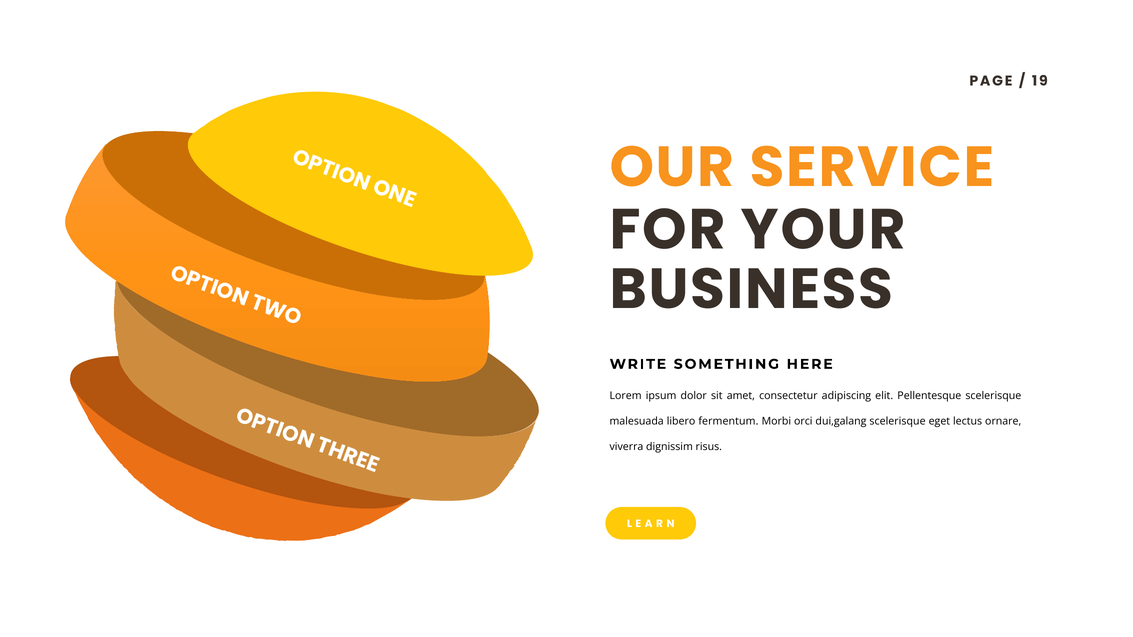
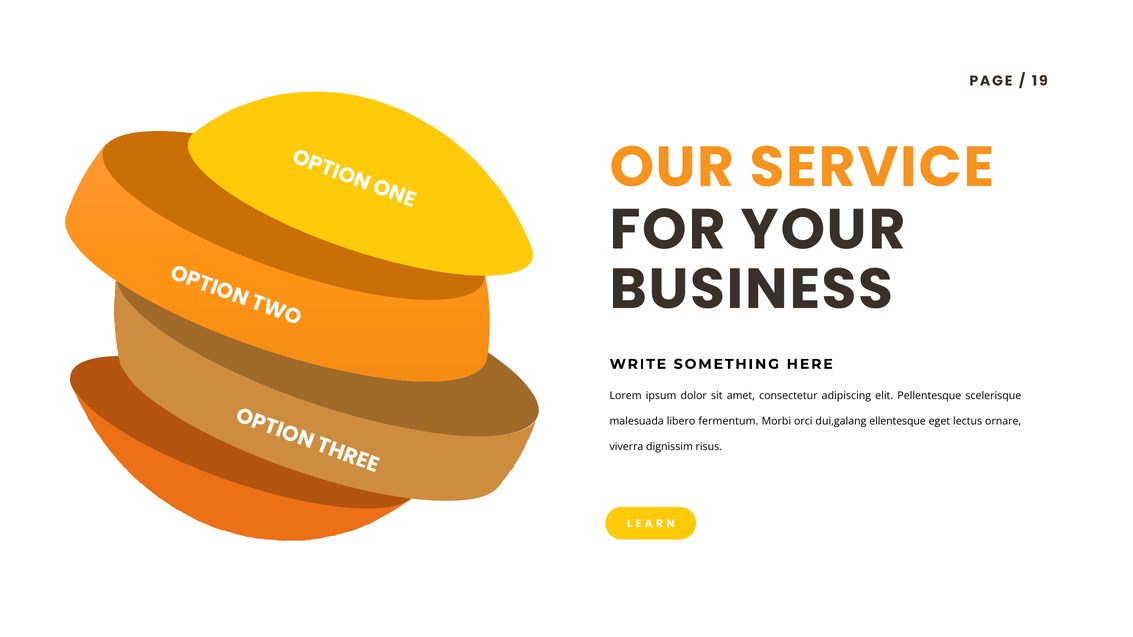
dui,galang scelerisque: scelerisque -> ellentesque
